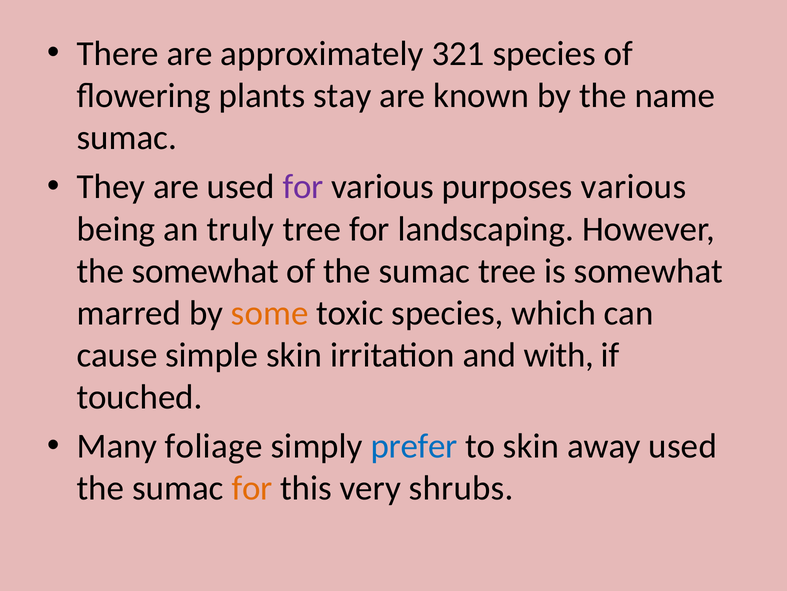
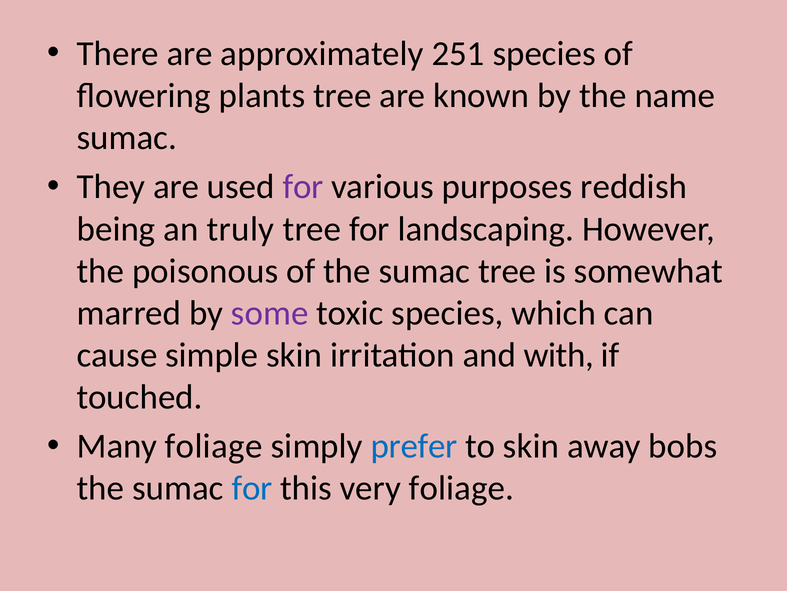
321: 321 -> 251
plants stay: stay -> tree
purposes various: various -> reddish
the somewhat: somewhat -> poisonous
some colour: orange -> purple
away used: used -> bobs
for at (252, 488) colour: orange -> blue
very shrubs: shrubs -> foliage
